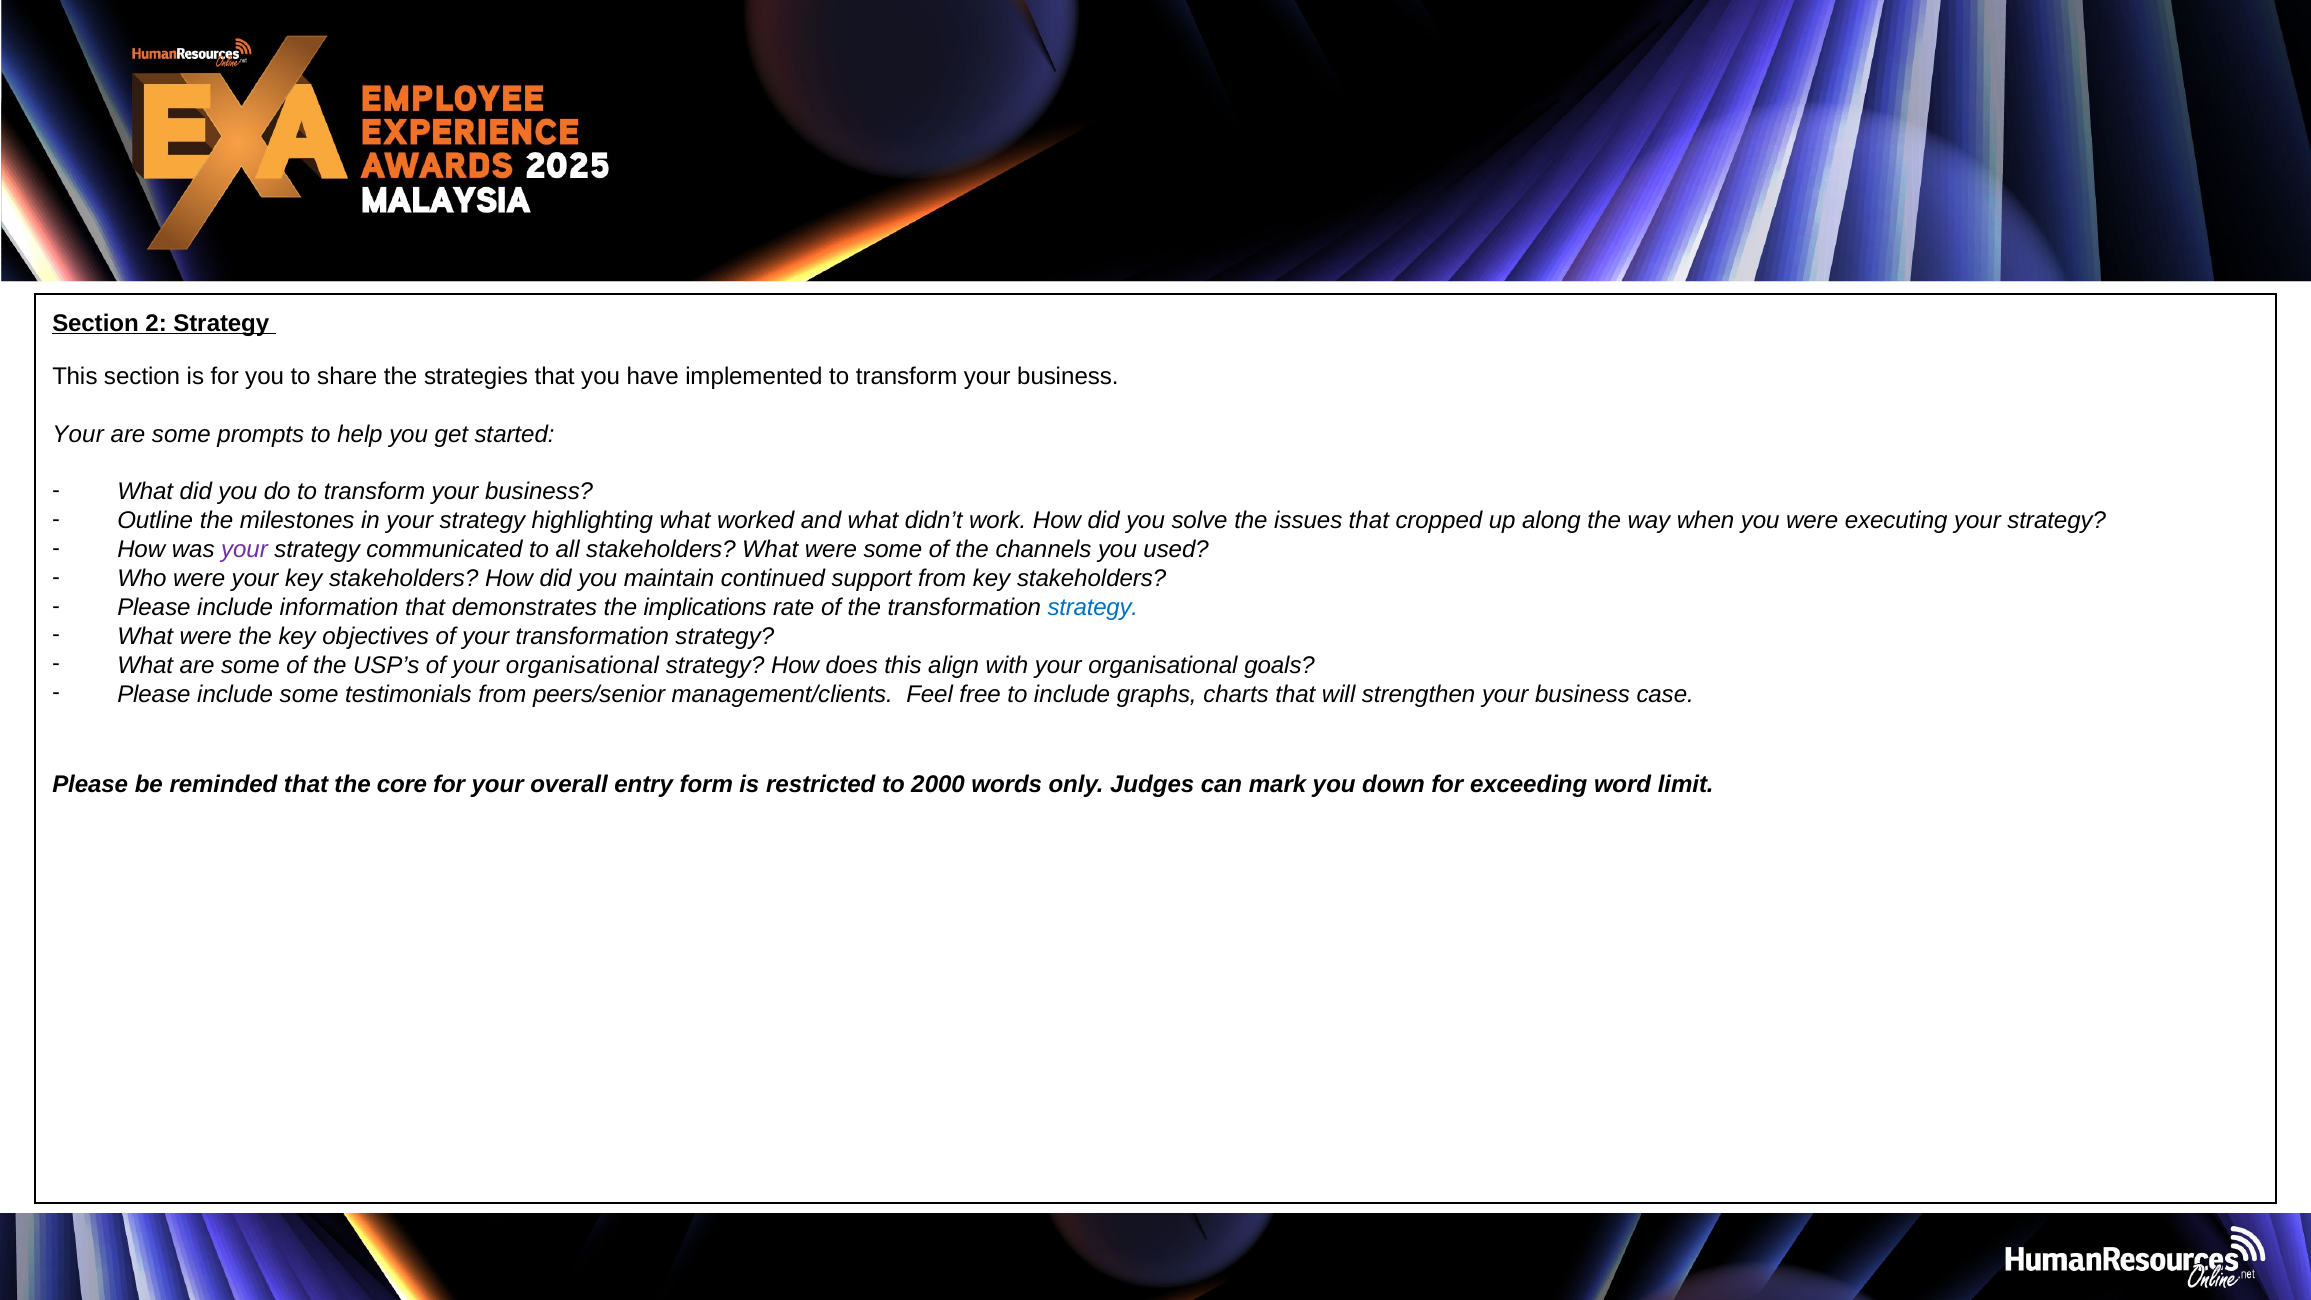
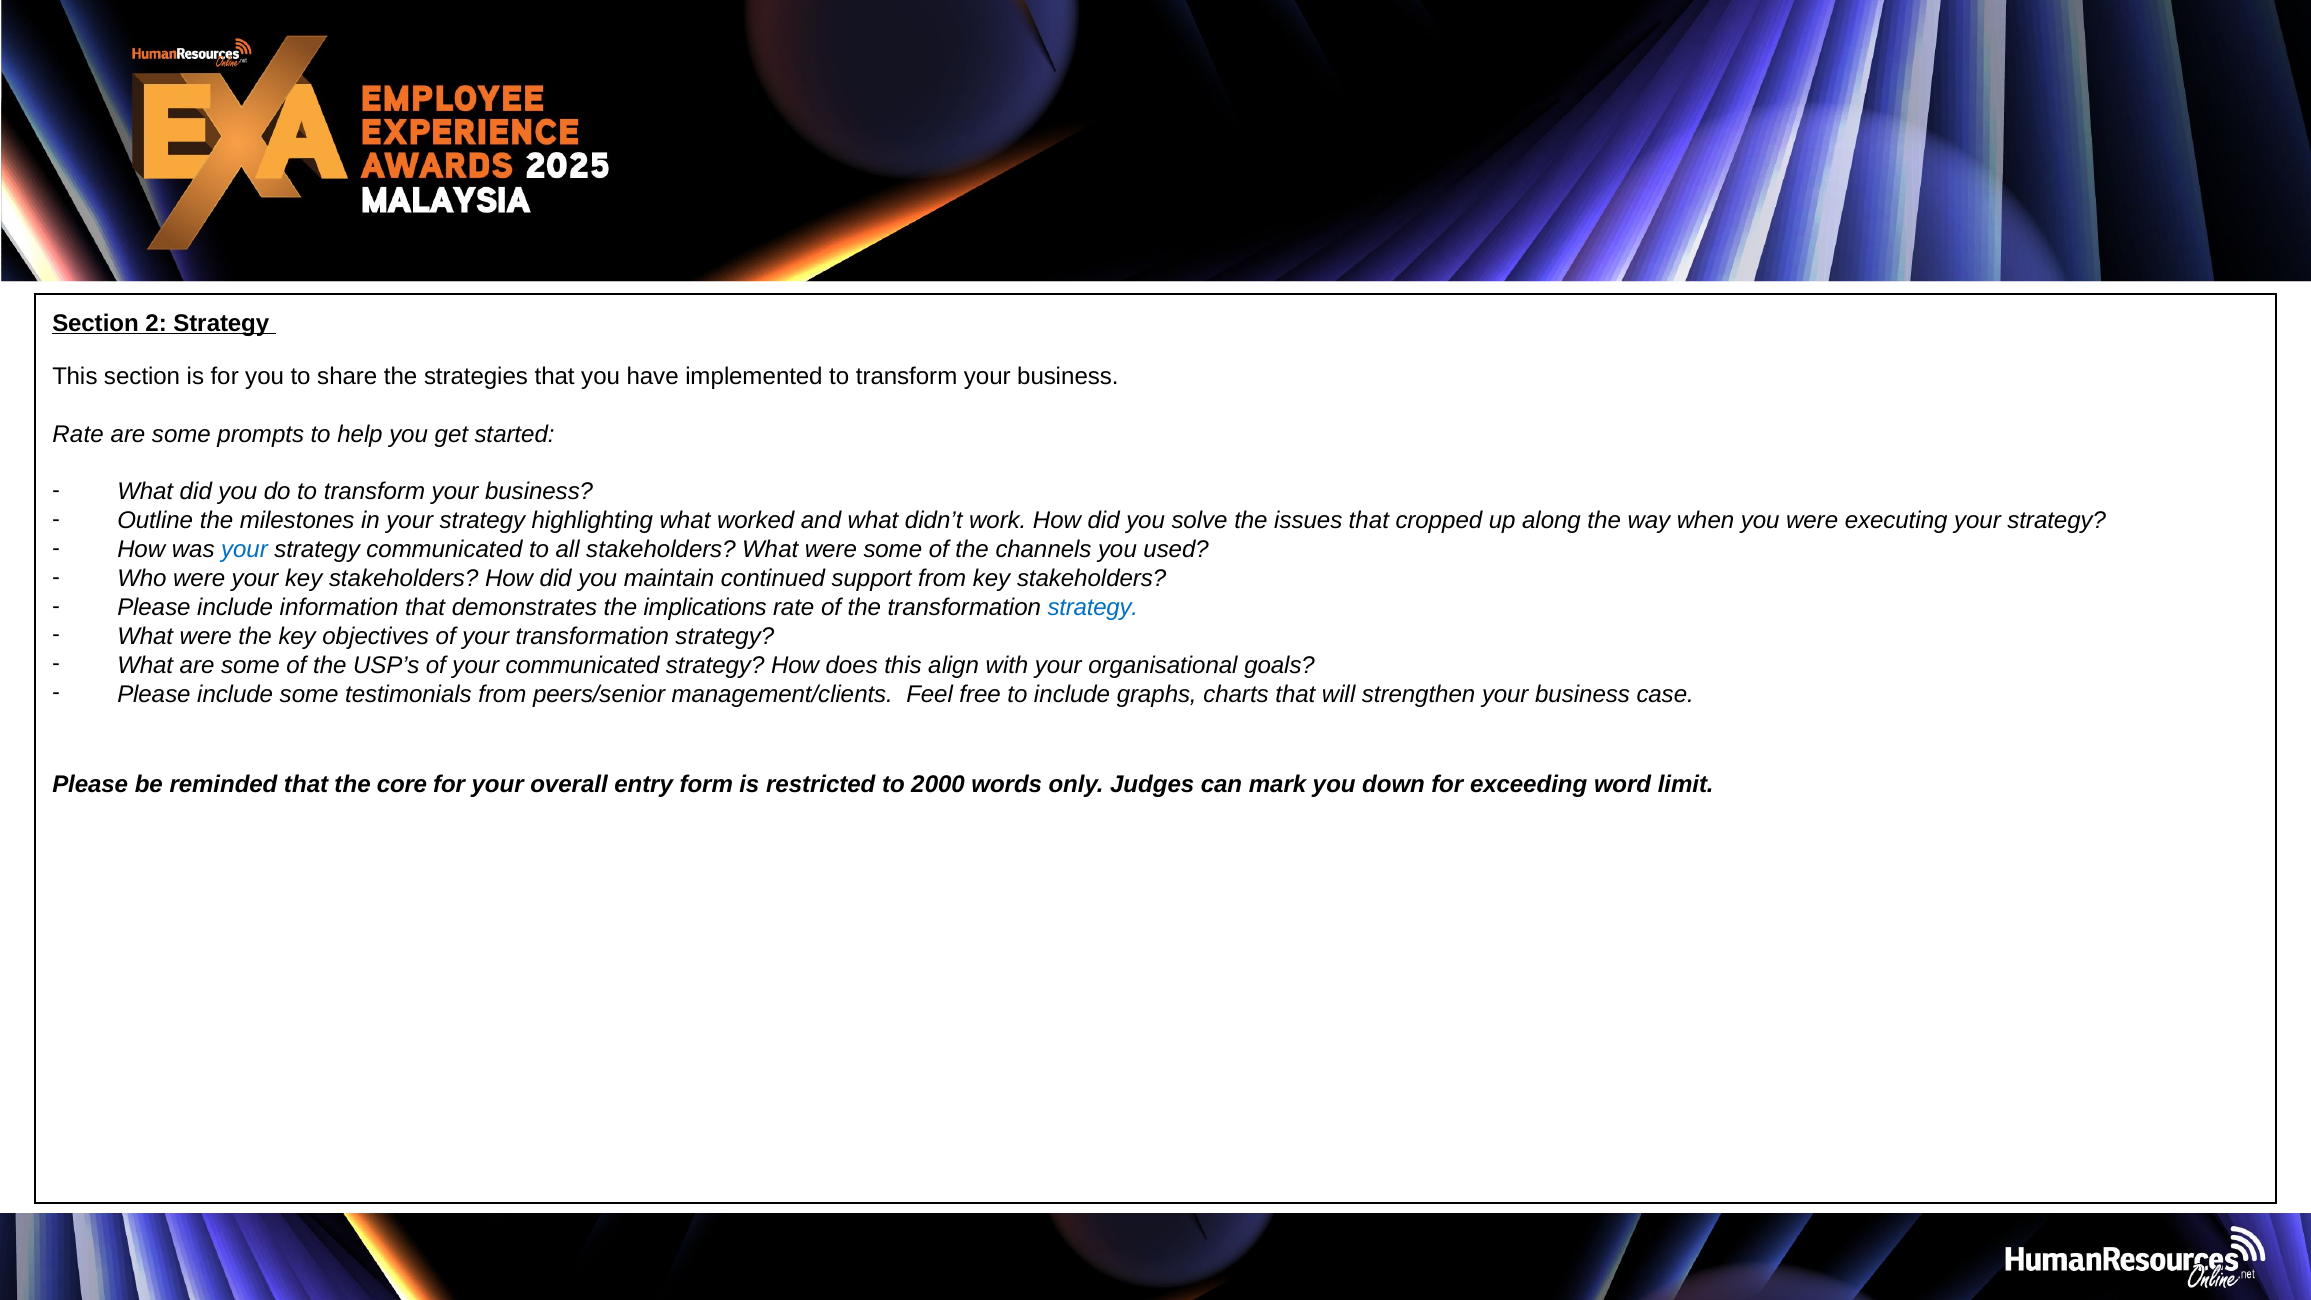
Your at (78, 434): Your -> Rate
your at (244, 550) colour: purple -> blue
of your organisational: organisational -> communicated
